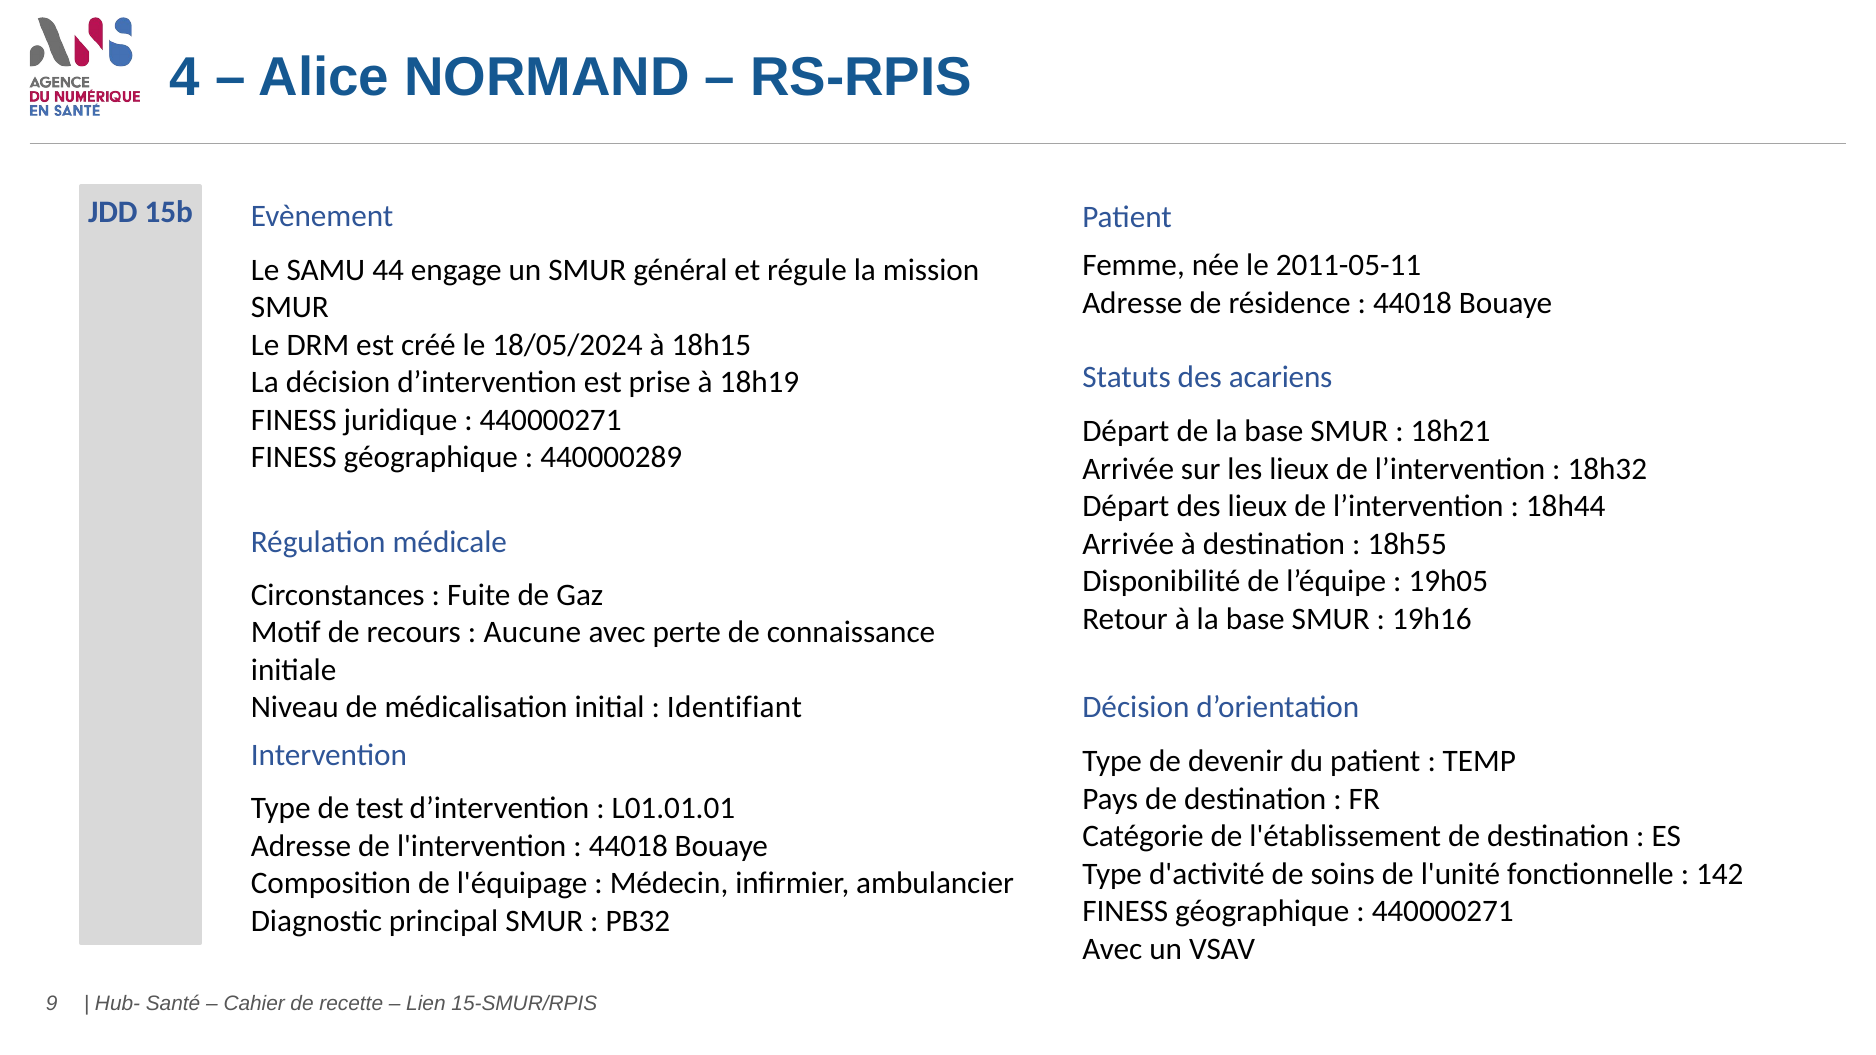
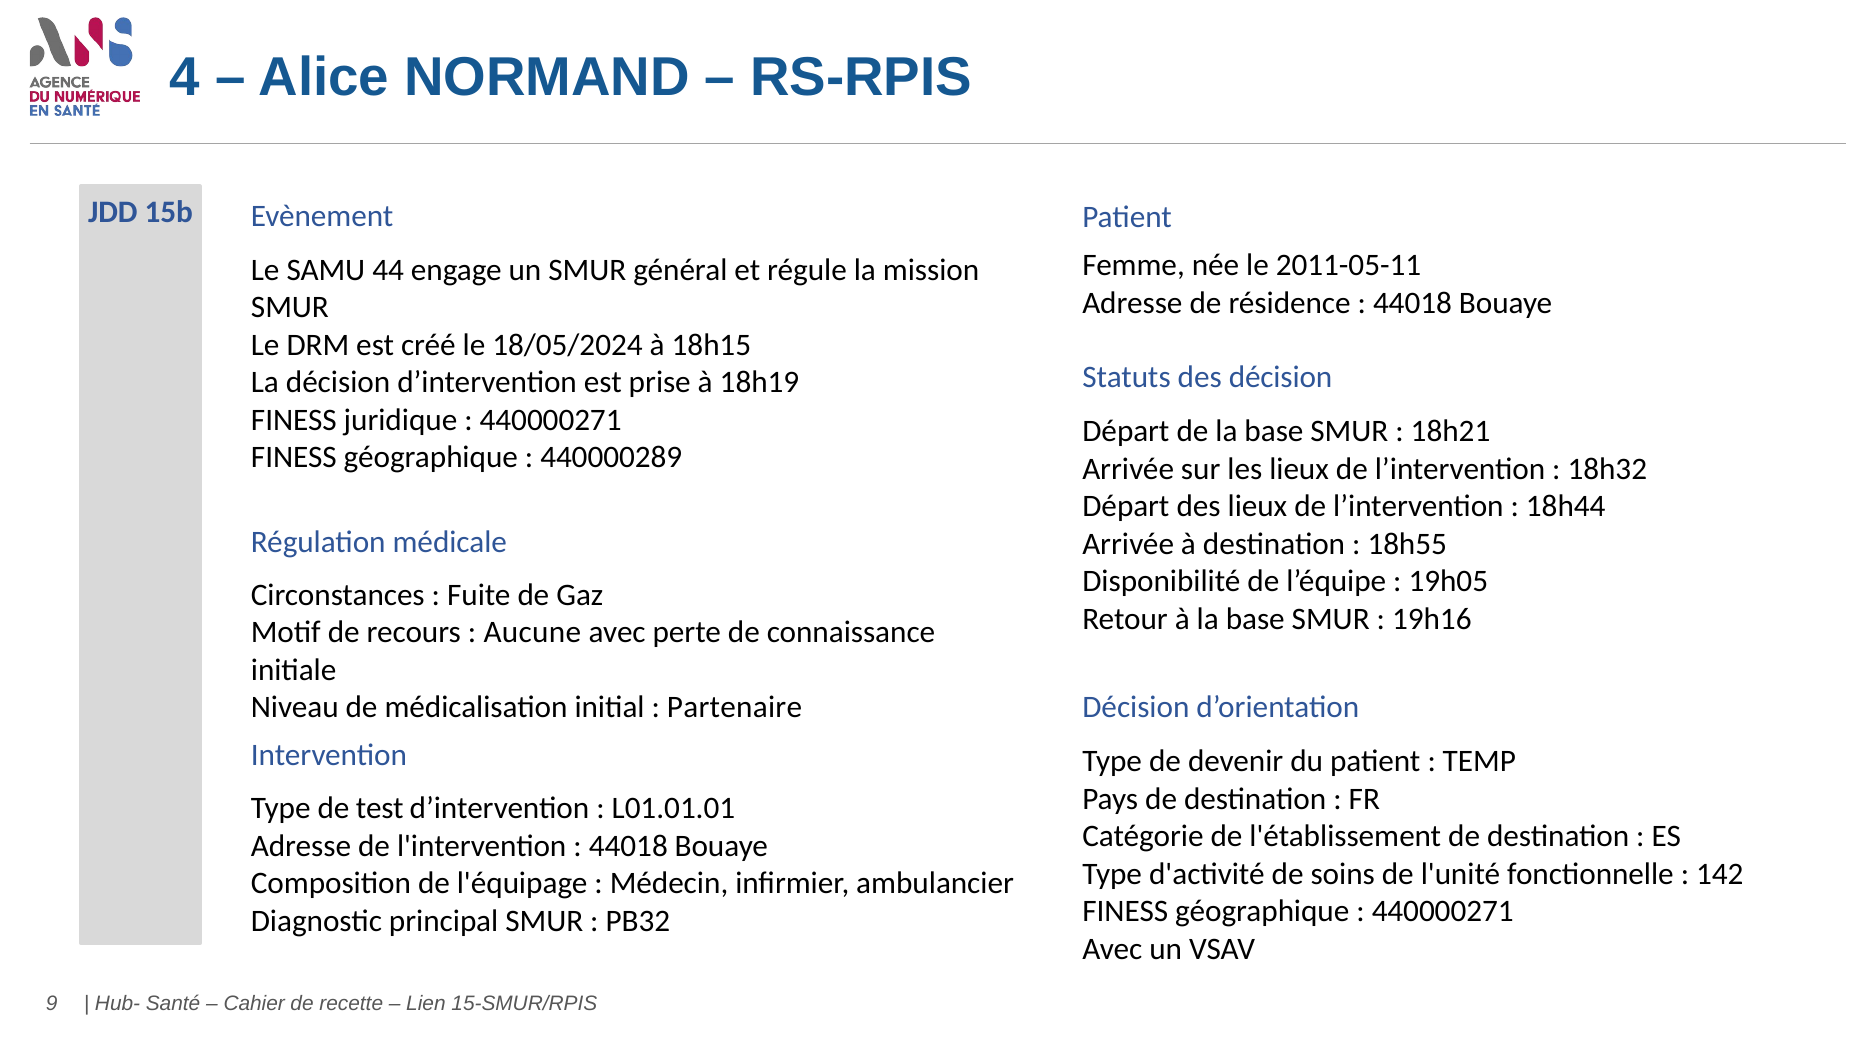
des acariens: acariens -> décision
Identifiant: Identifiant -> Partenaire
